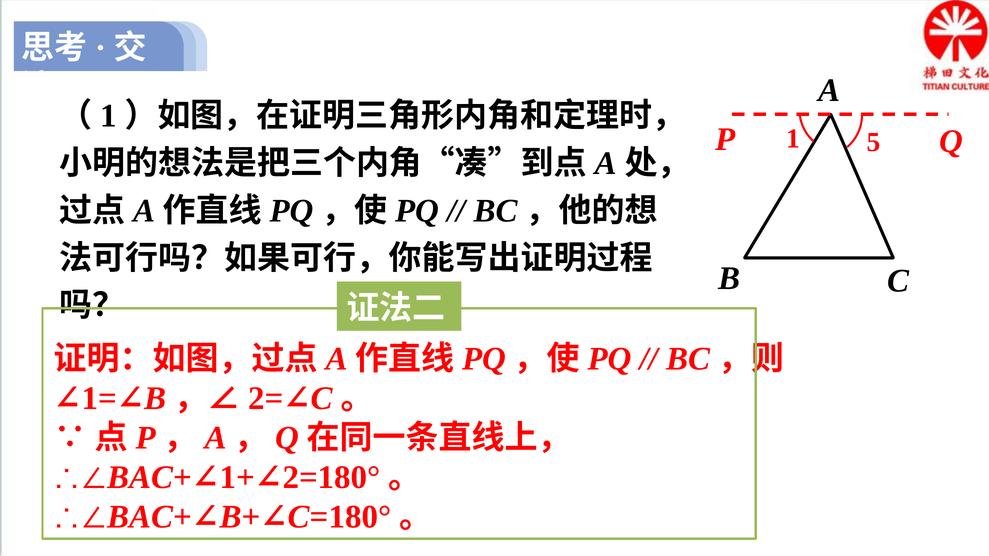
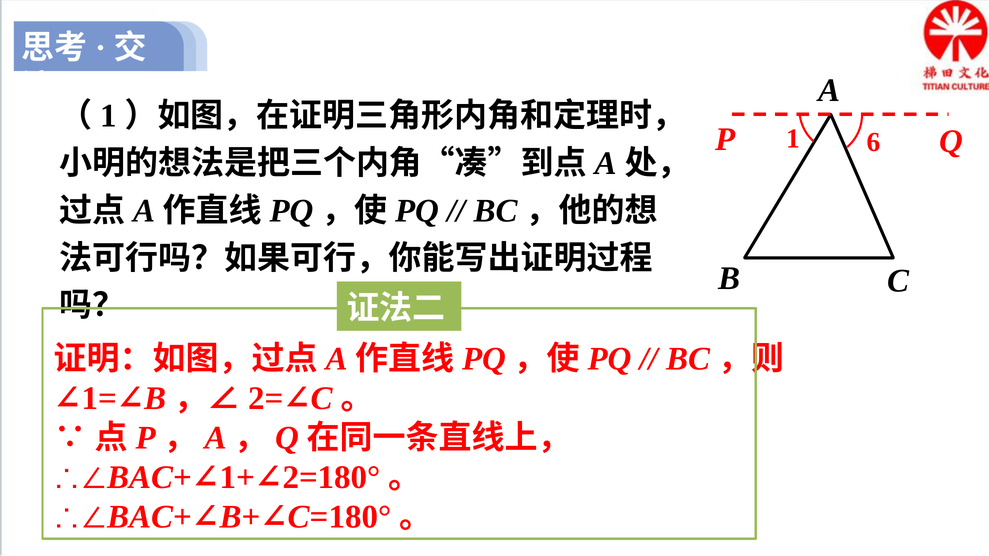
5: 5 -> 6
